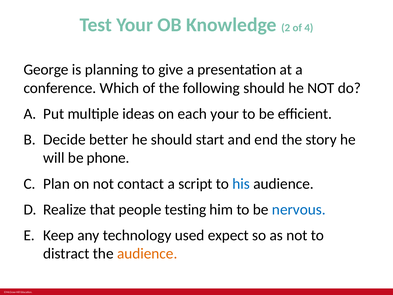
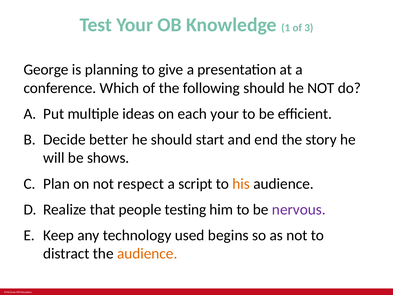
2: 2 -> 1
4: 4 -> 3
phone: phone -> shows
contact: contact -> respect
his colour: blue -> orange
nervous colour: blue -> purple
expect: expect -> begins
